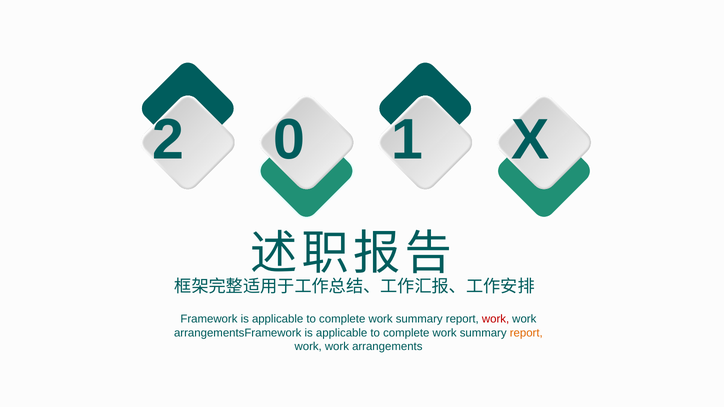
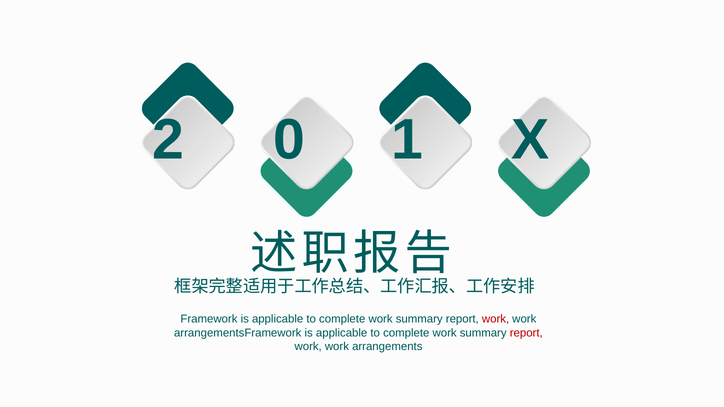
report at (526, 333) colour: orange -> red
